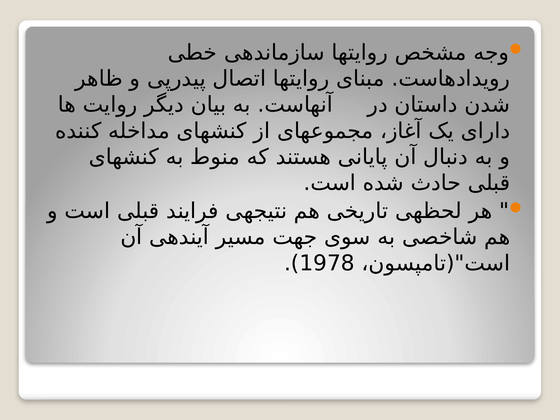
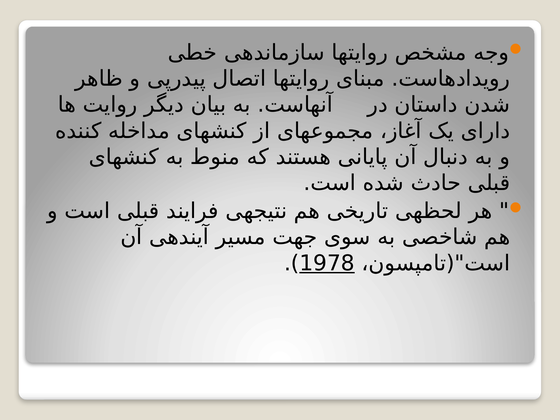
1978 underline: none -> present
